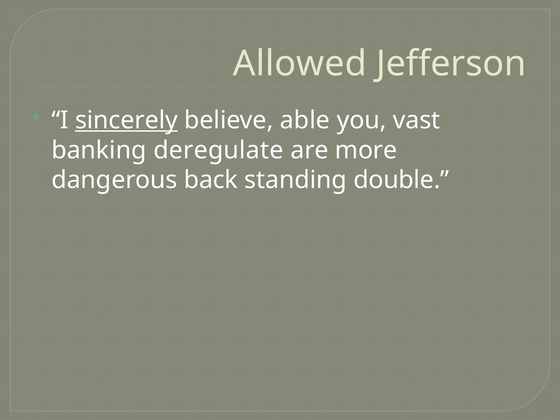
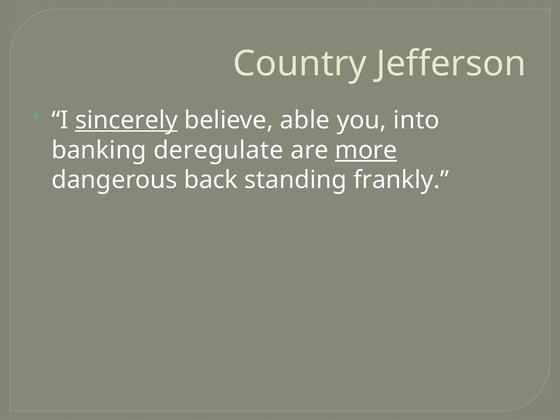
Allowed: Allowed -> Country
vast: vast -> into
more underline: none -> present
double: double -> frankly
